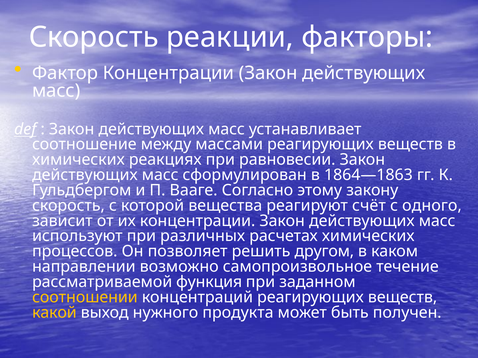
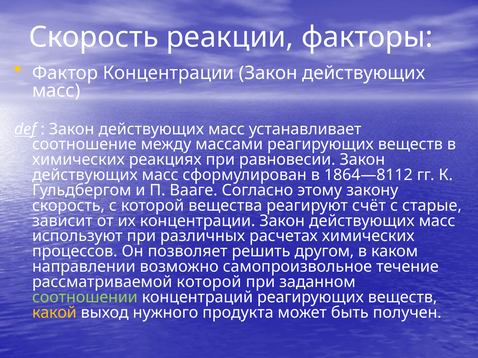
1864—1863: 1864—1863 -> 1864—8112
одного: одного -> старые
рассматриваемой функция: функция -> которой
соотношении colour: yellow -> light green
